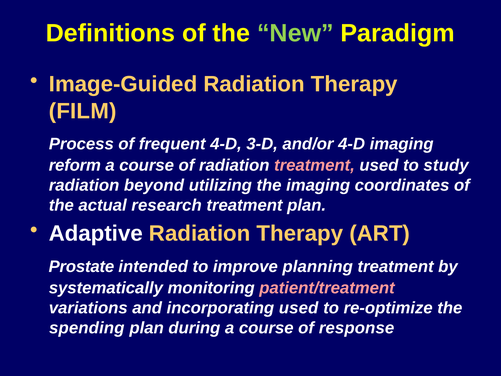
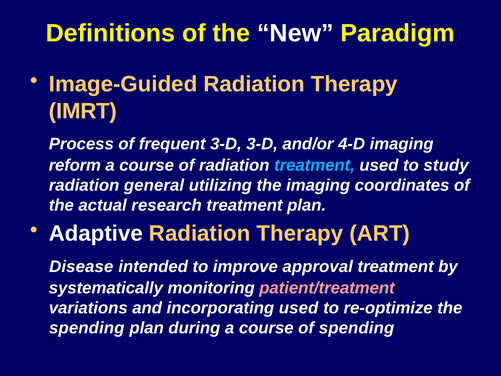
New colour: light green -> white
FILM: FILM -> IMRT
frequent 4-D: 4-D -> 3-D
treatment at (314, 165) colour: pink -> light blue
beyond: beyond -> general
Prostate: Prostate -> Disease
planning: planning -> approval
of response: response -> spending
